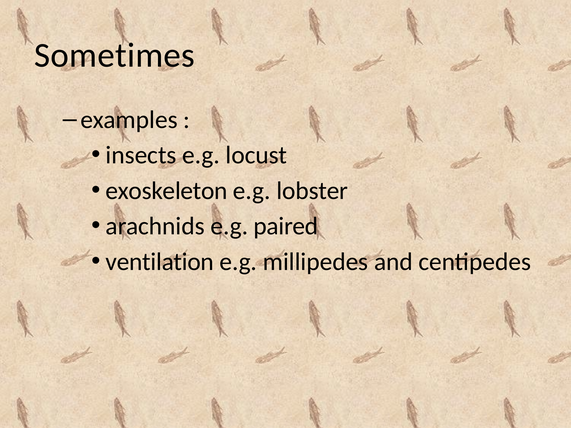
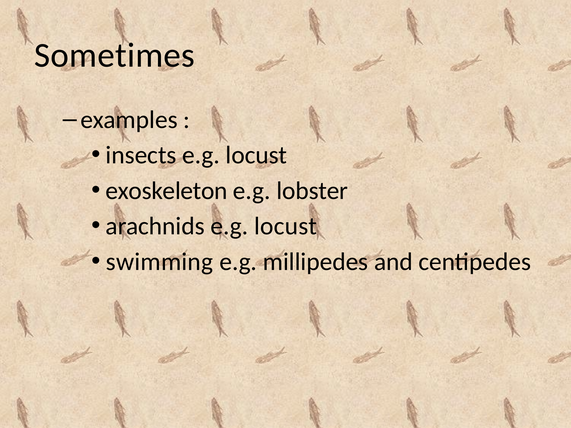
arachnids e.g paired: paired -> locust
ventilation: ventilation -> swimming
